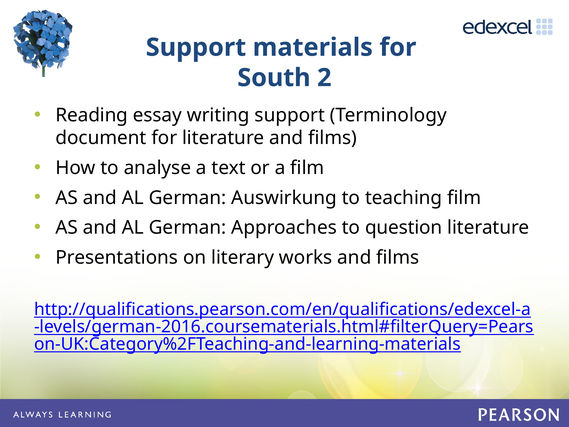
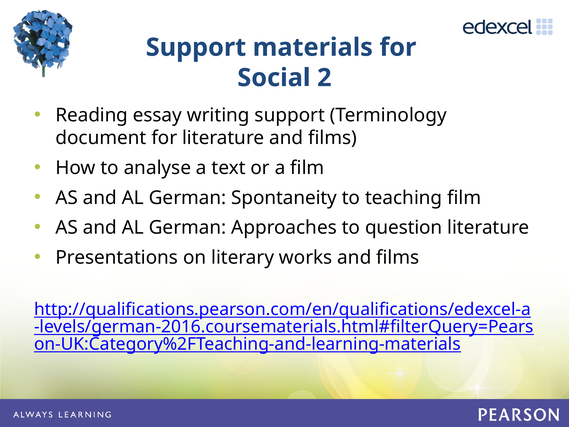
South: South -> Social
Auswirkung: Auswirkung -> Spontaneity
